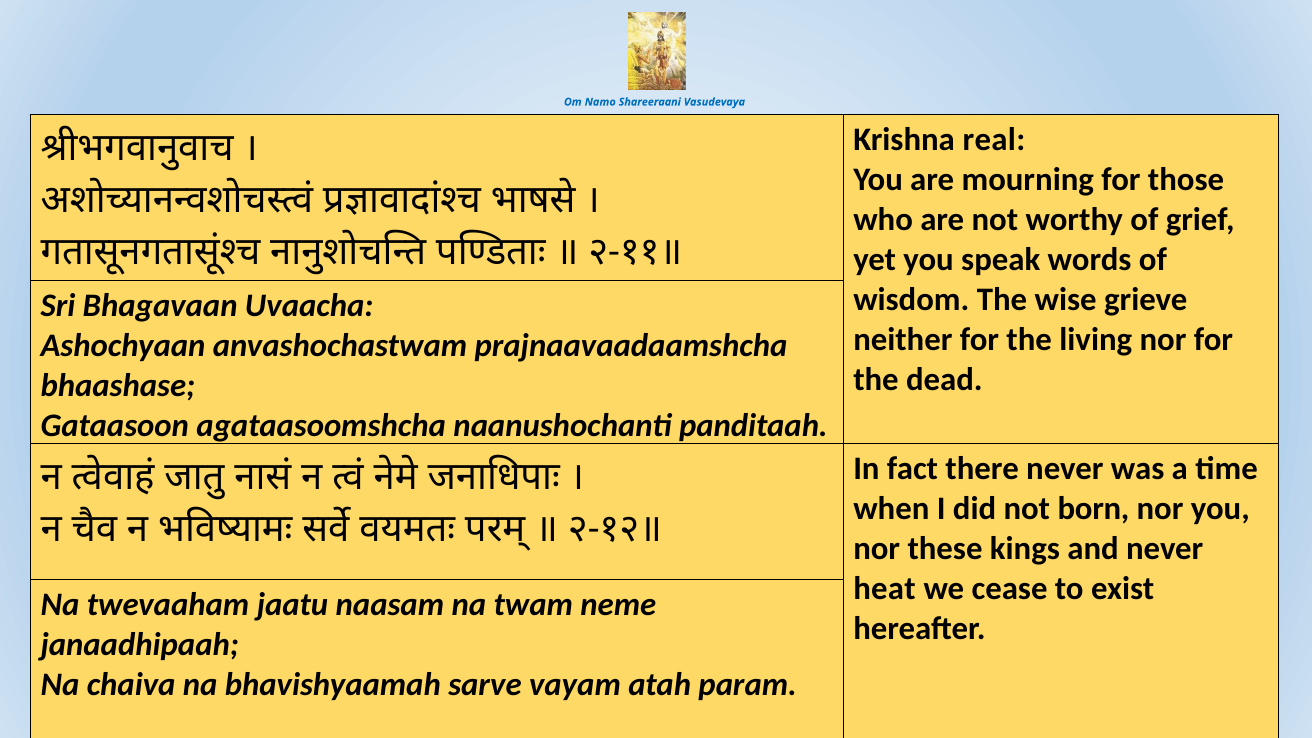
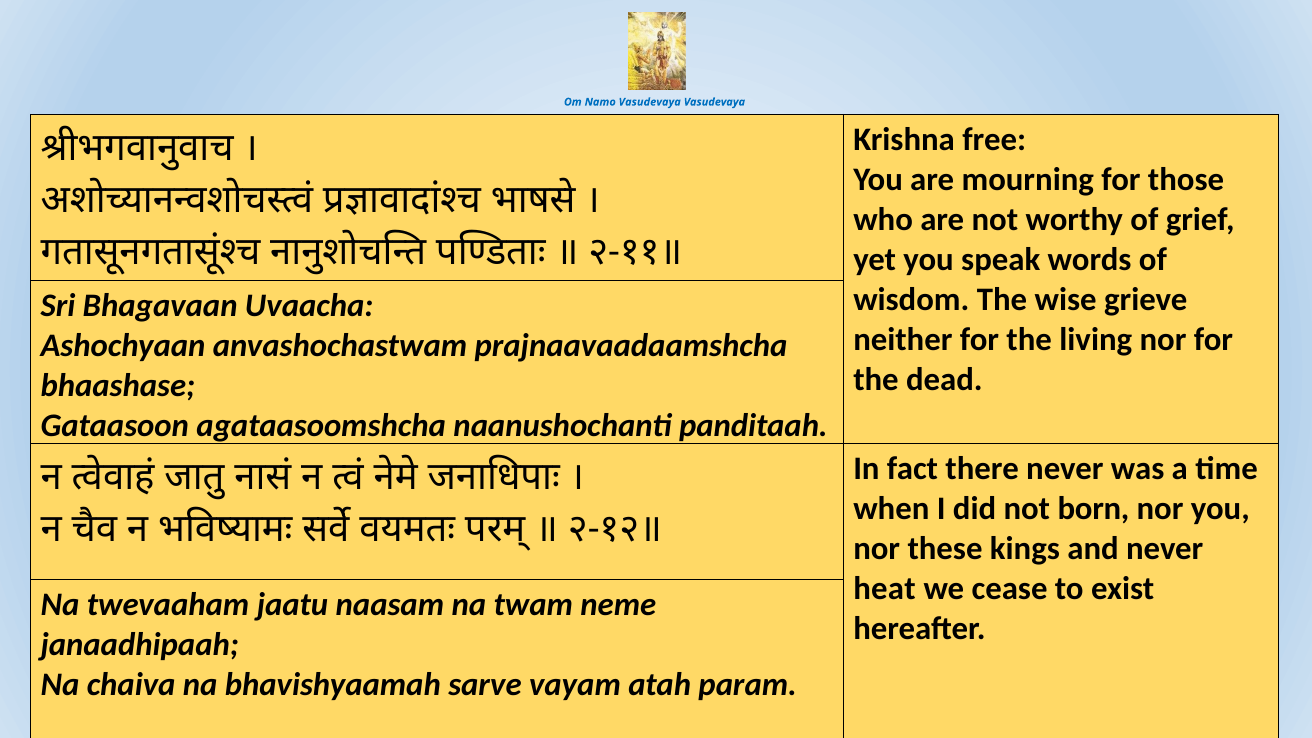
Namo Shareeraani: Shareeraani -> Vasudevaya
real: real -> free
